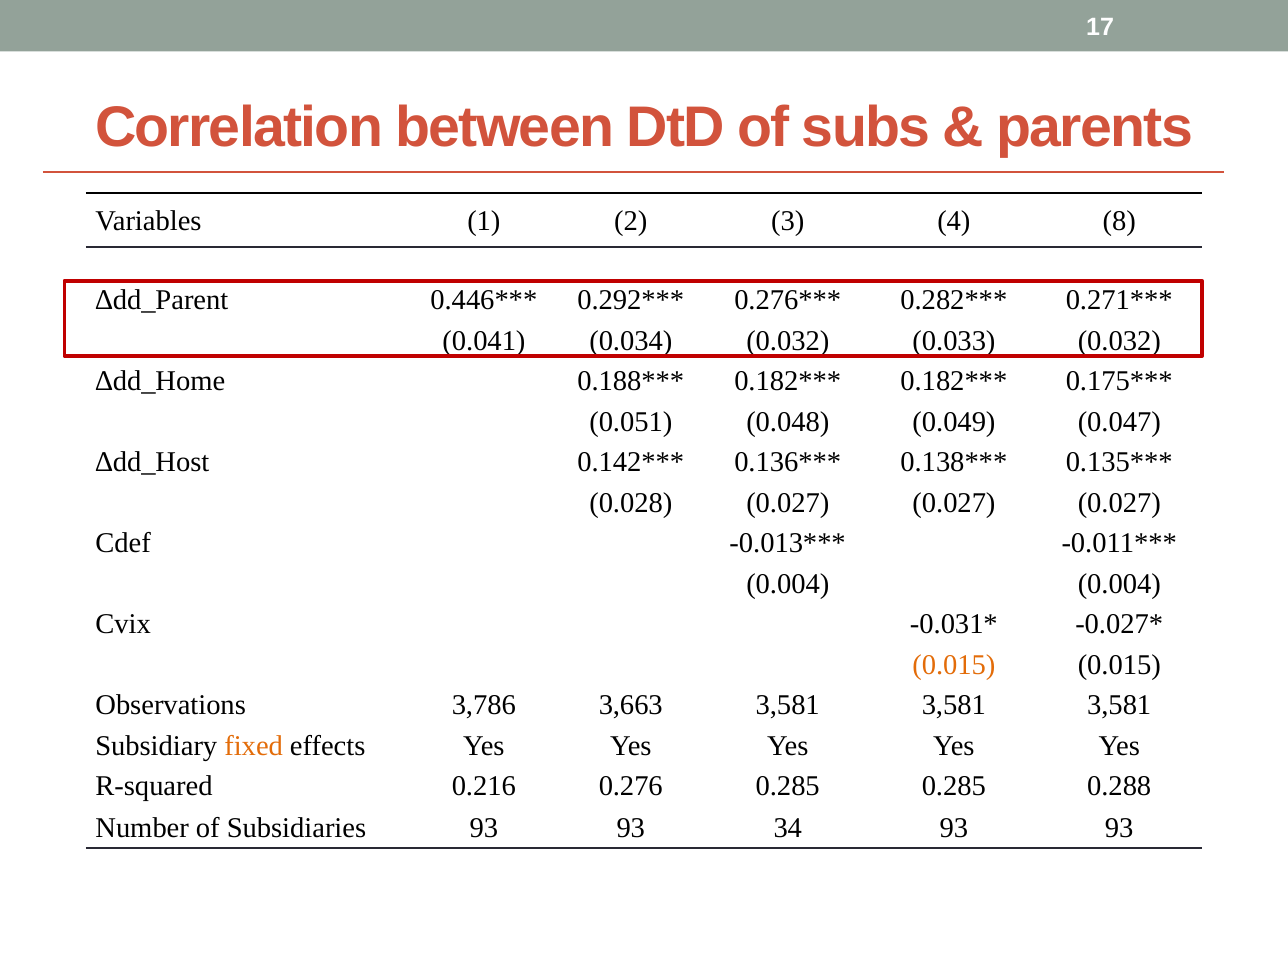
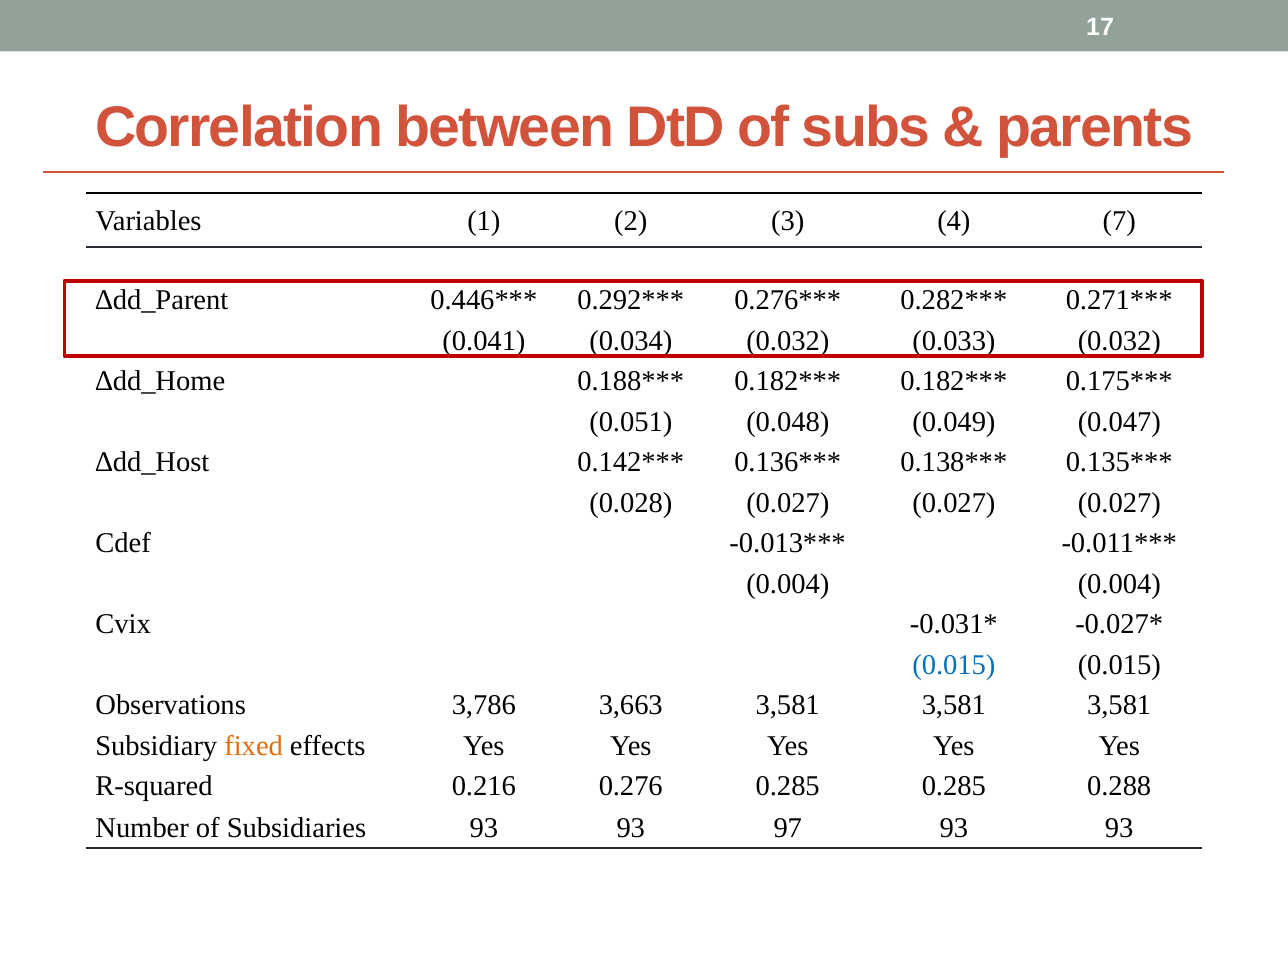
8: 8 -> 7
0.015 at (954, 665) colour: orange -> blue
34: 34 -> 97
